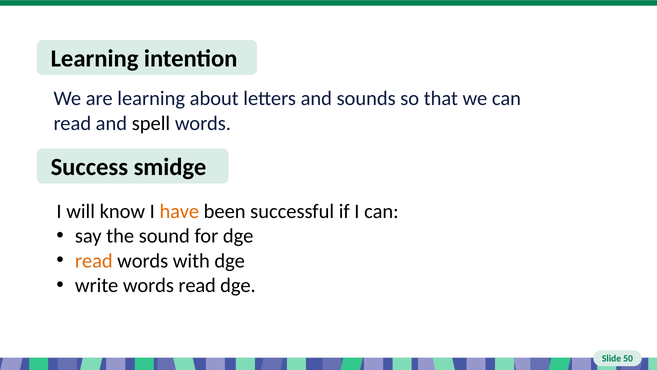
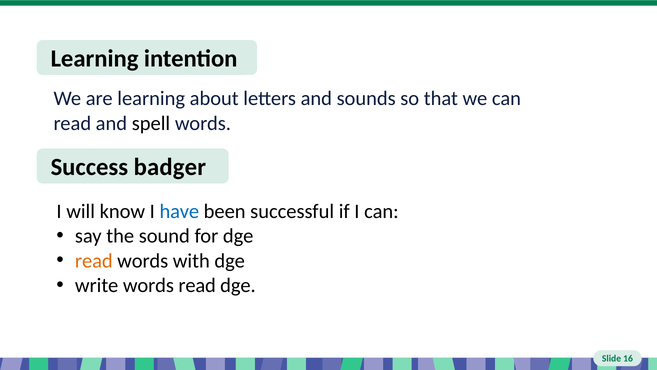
smidge: smidge -> badger
have colour: orange -> blue
50: 50 -> 16
